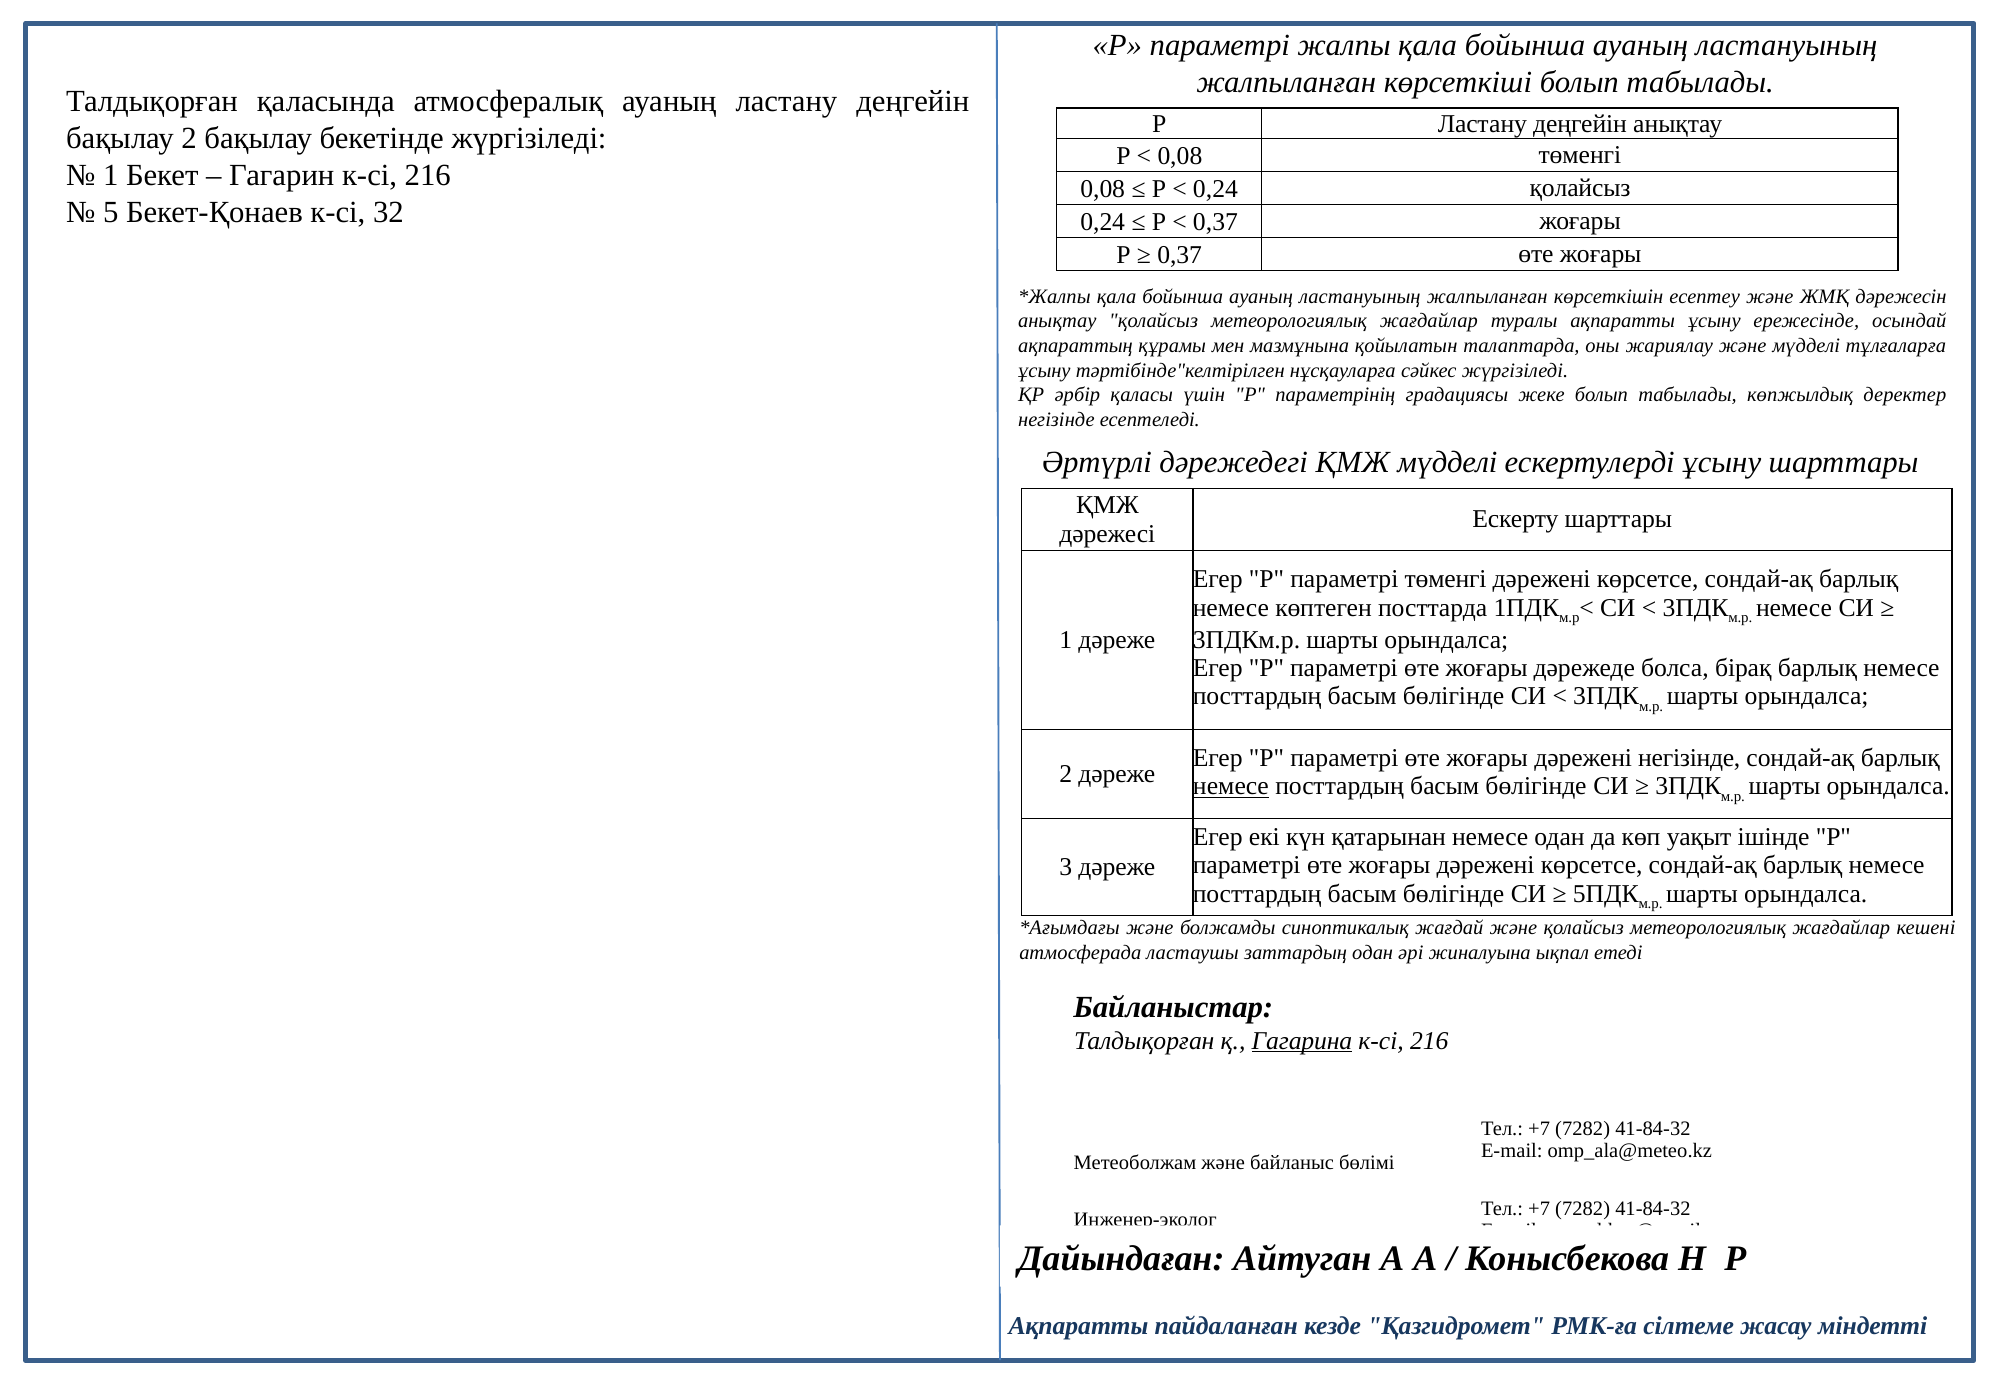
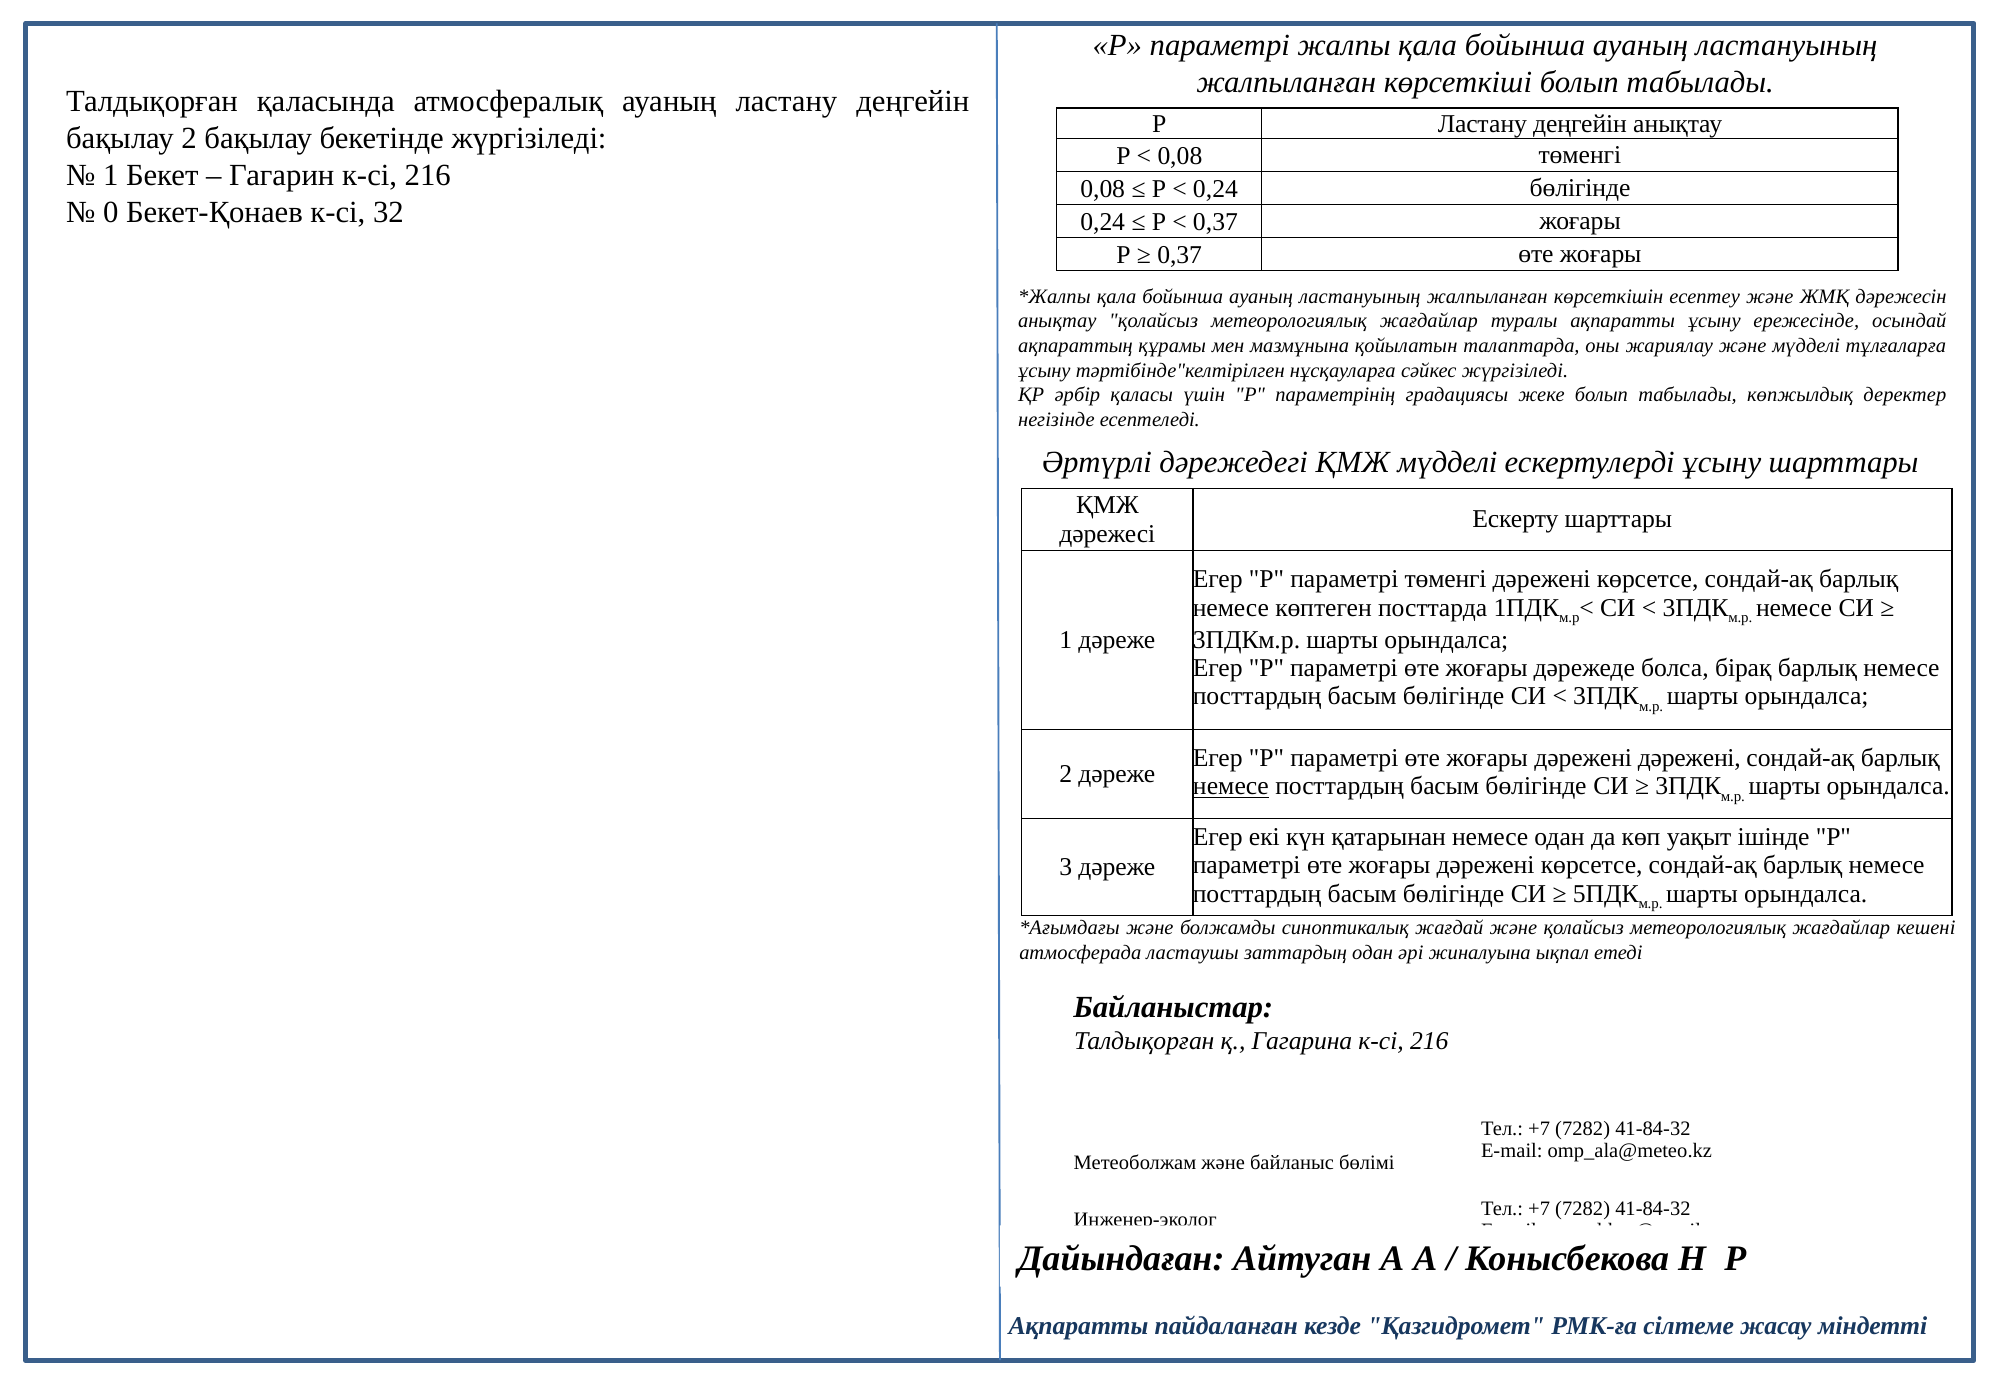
0,24 қолайсыз: қолайсыз -> бөлігінде
5: 5 -> 0
дәрежені негізінде: негізінде -> дәрежені
Гагарина underline: present -> none
